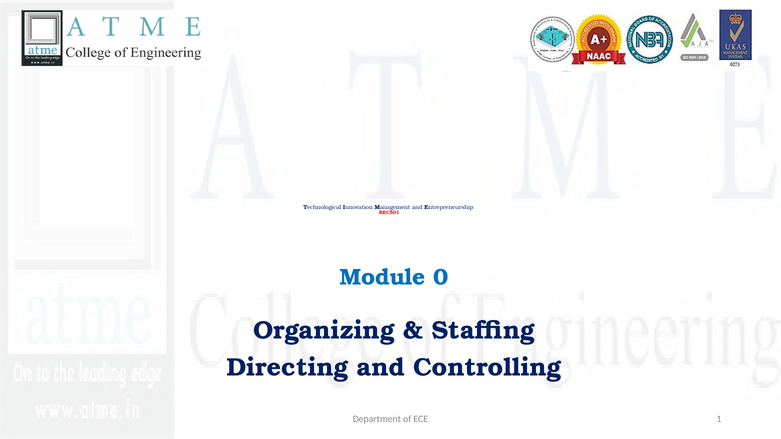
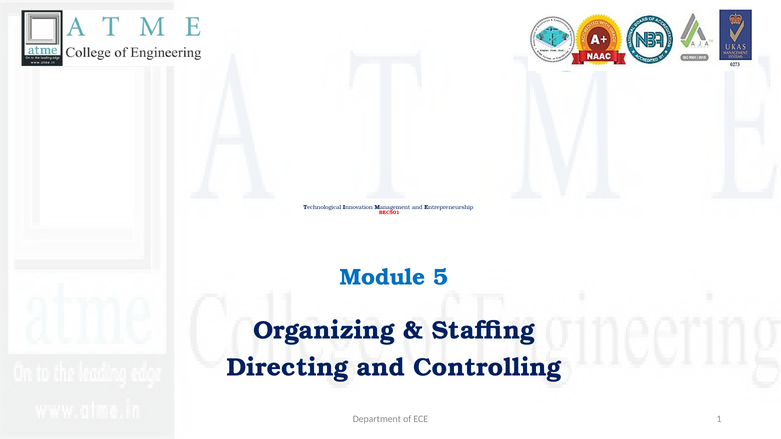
0: 0 -> 5
